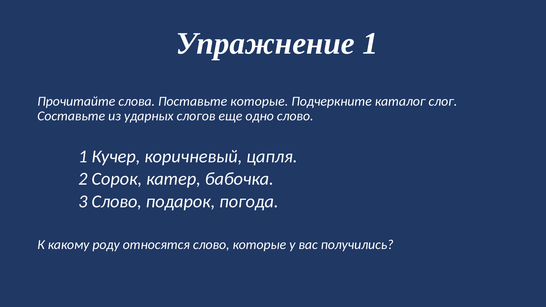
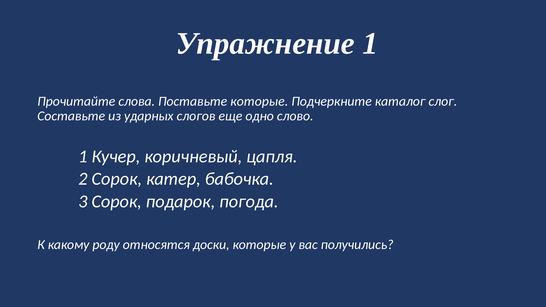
3 Слово: Слово -> Сорок
относятся слово: слово -> доски
